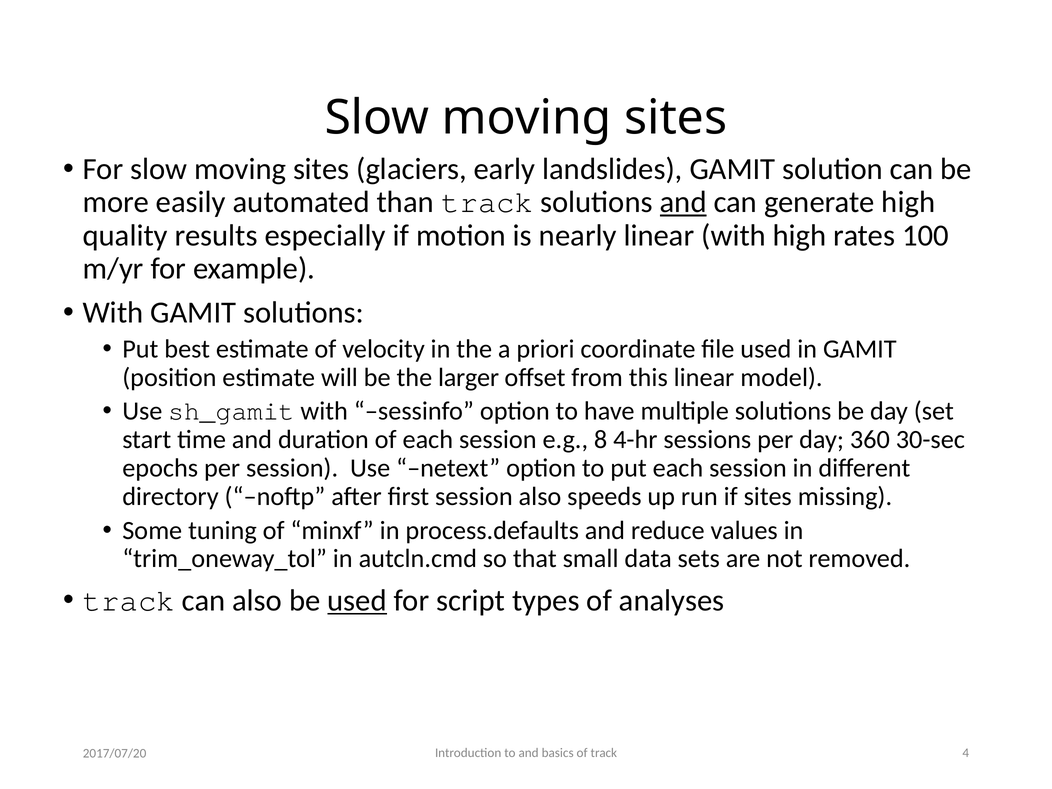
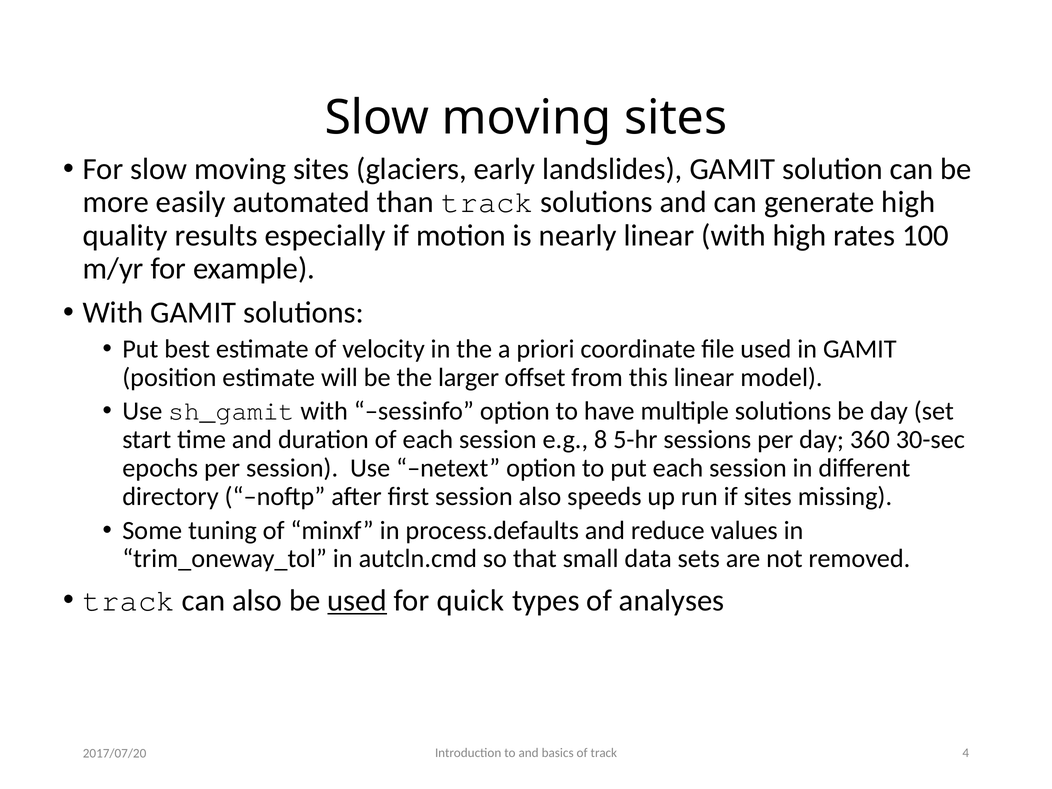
and at (683, 202) underline: present -> none
4-hr: 4-hr -> 5-hr
script: script -> quick
